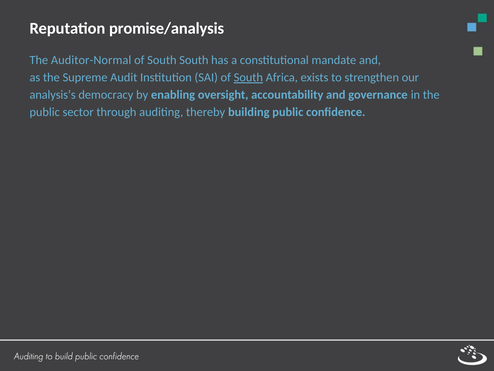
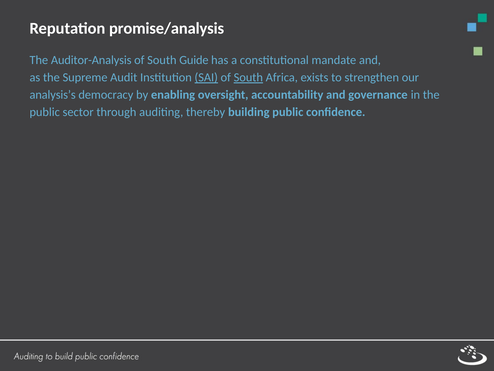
Auditor-Normal: Auditor-Normal -> Auditor-Analysis
South South: South -> Guide
SAI underline: none -> present
